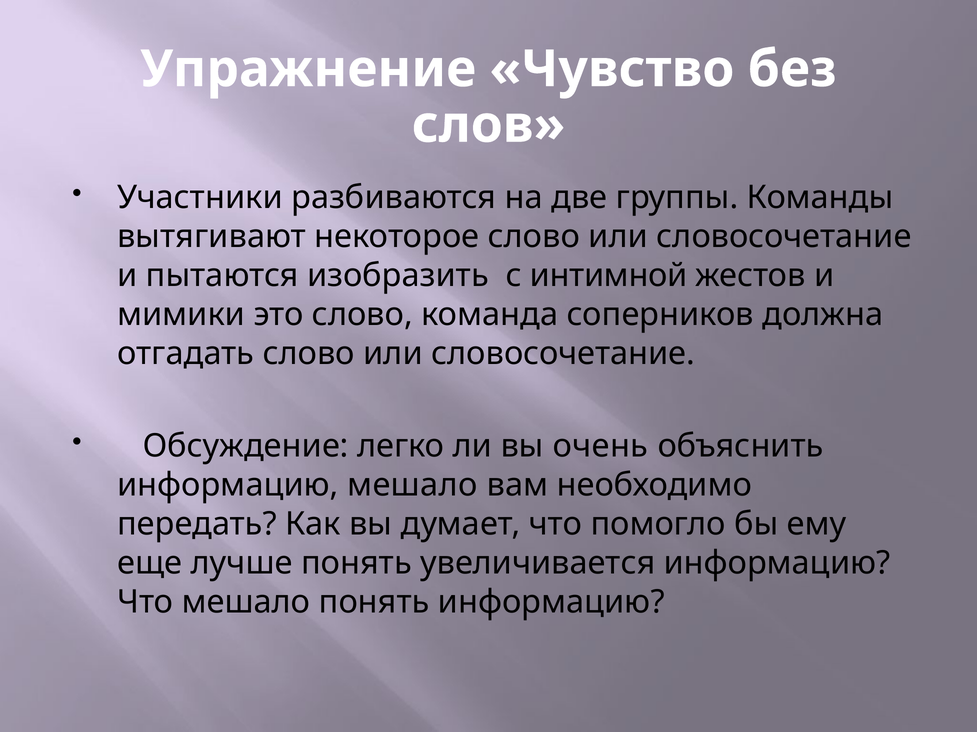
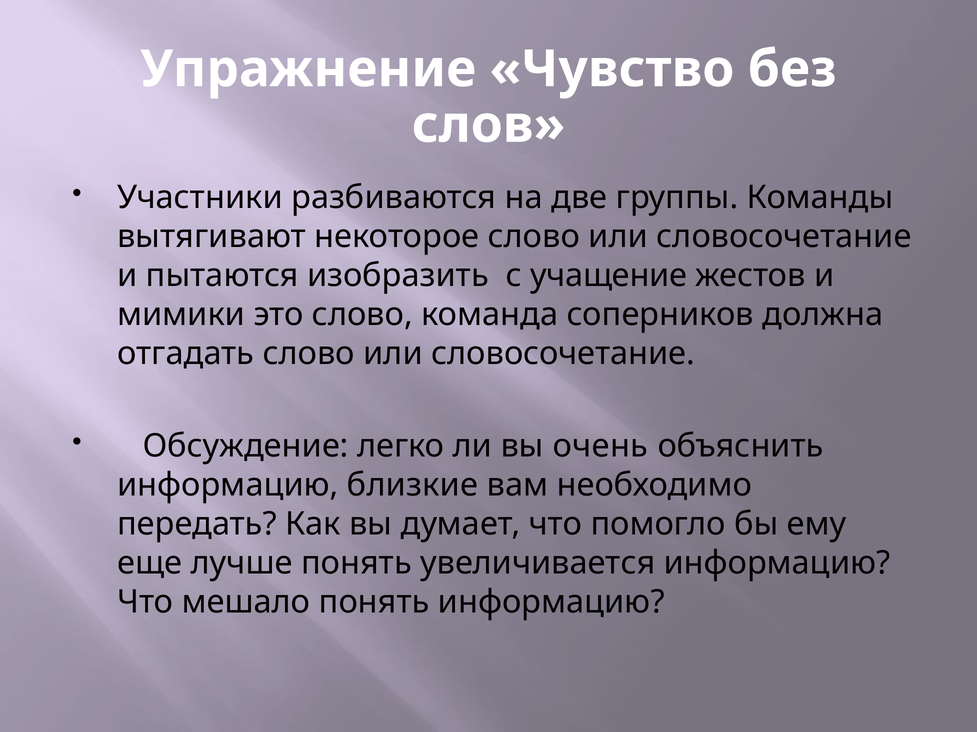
интимной: интимной -> учащение
информацию мешало: мешало -> близкие
